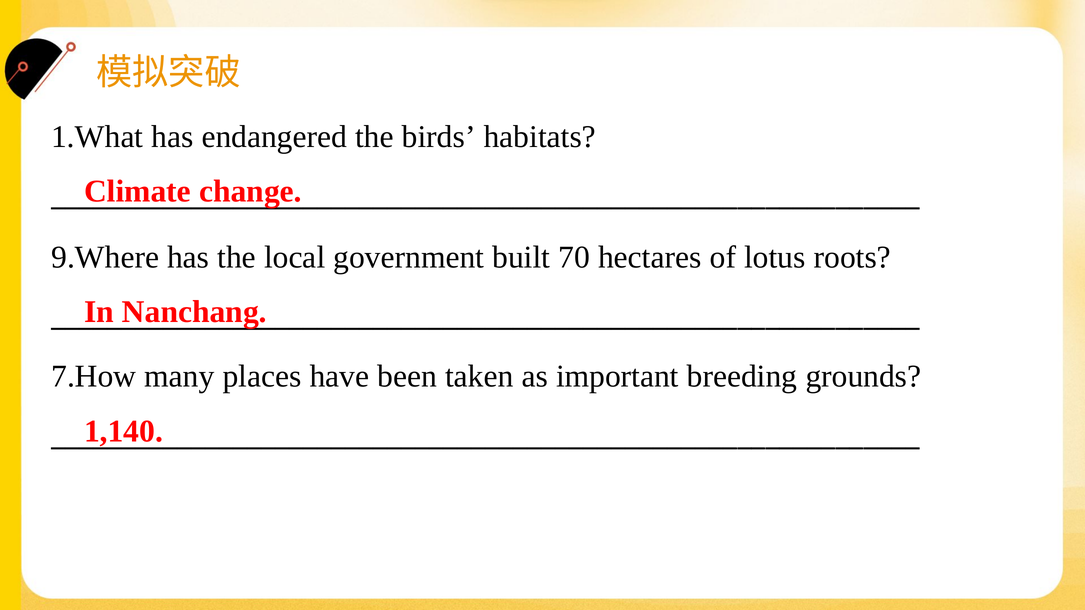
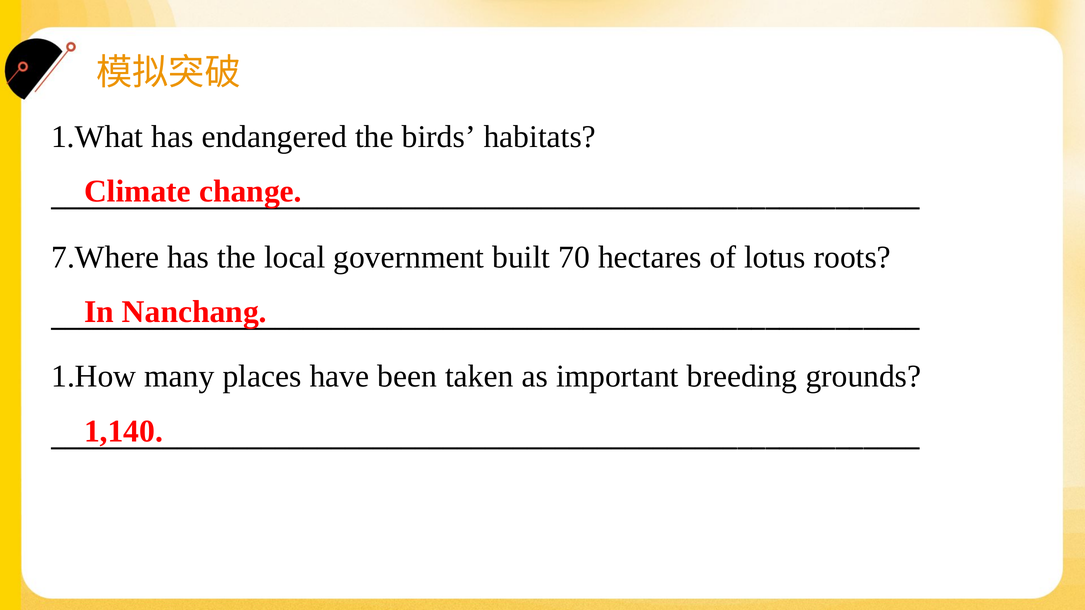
9.Where: 9.Where -> 7.Where
7.How: 7.How -> 1.How
